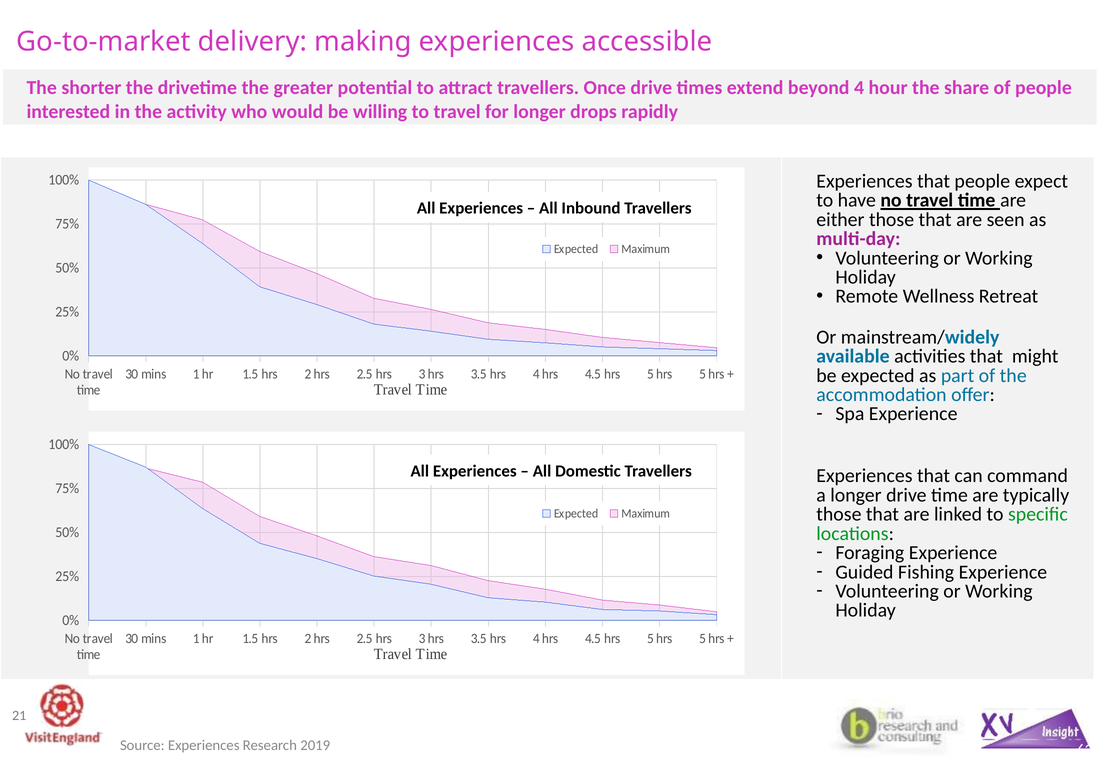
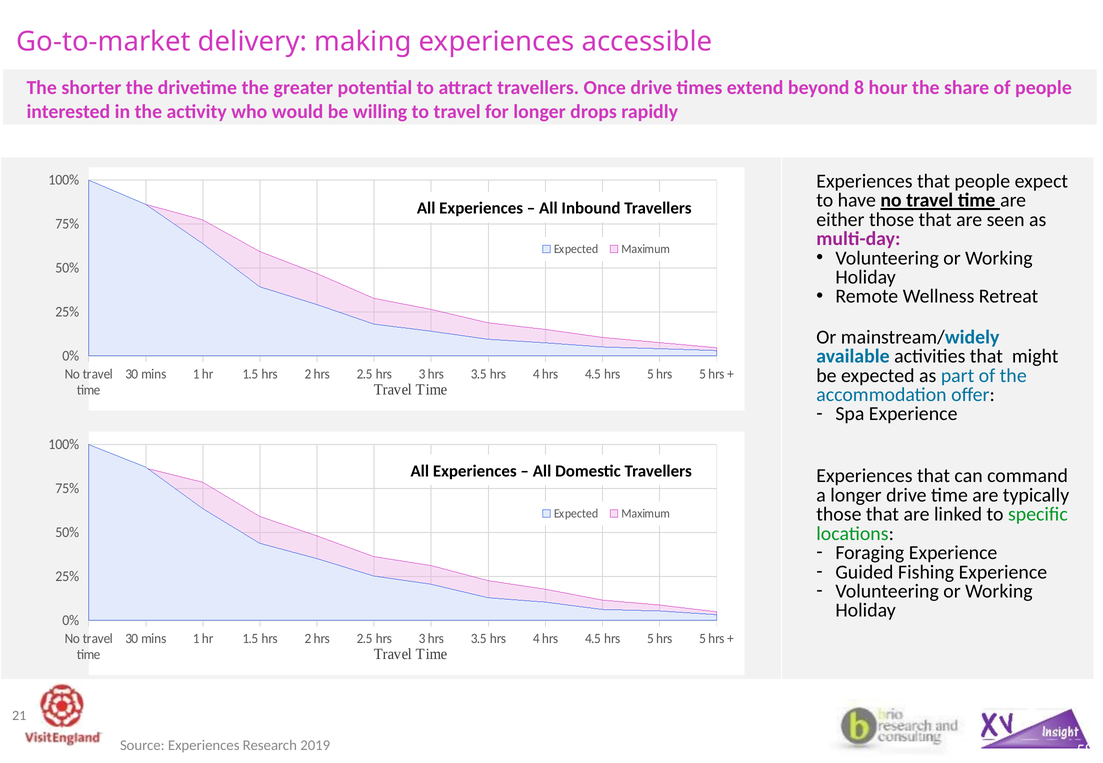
beyond 4: 4 -> 8
62: 62 -> 58
